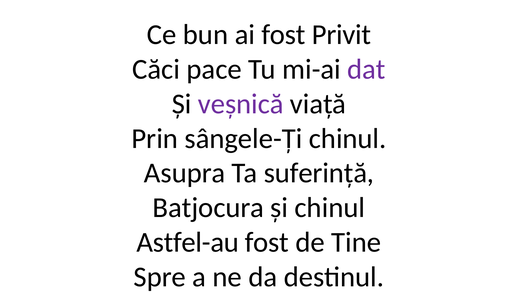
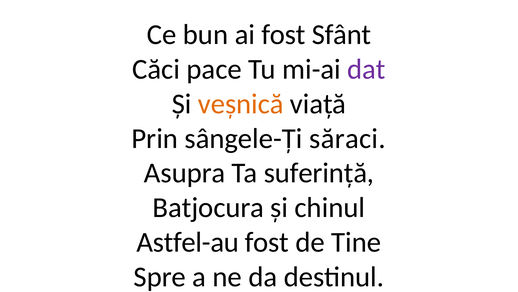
Privit: Privit -> Sfânt
veșnică colour: purple -> orange
sângele-Ți chinul: chinul -> săraci
